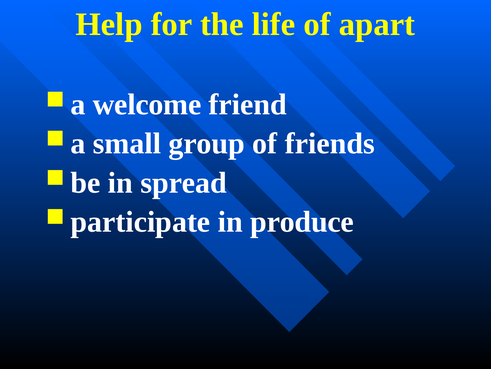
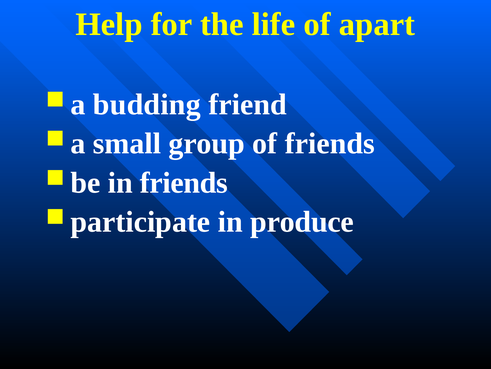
welcome: welcome -> budding
in spread: spread -> friends
